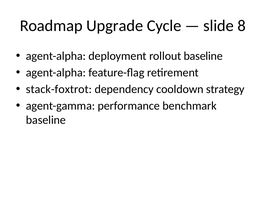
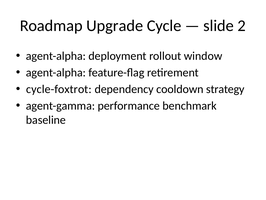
8: 8 -> 2
rollout baseline: baseline -> window
stack-foxtrot: stack-foxtrot -> cycle-foxtrot
